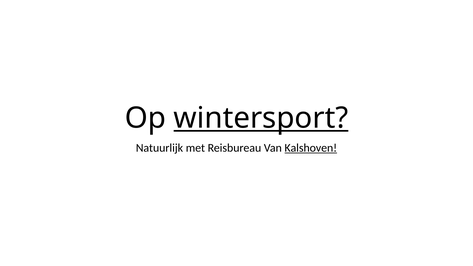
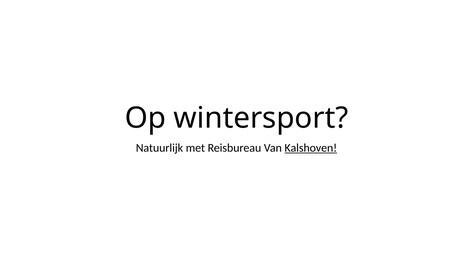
wintersport underline: present -> none
